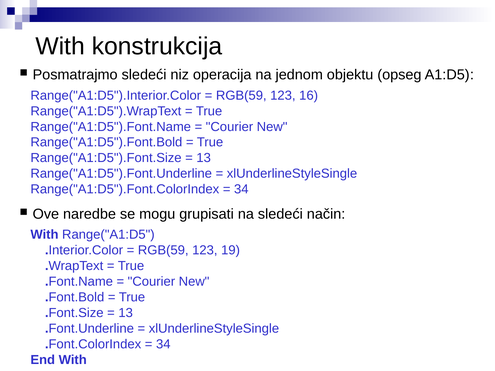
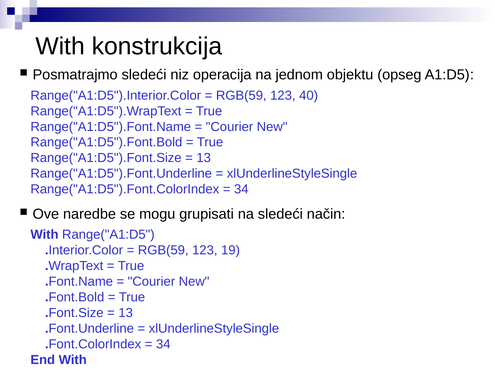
16: 16 -> 40
